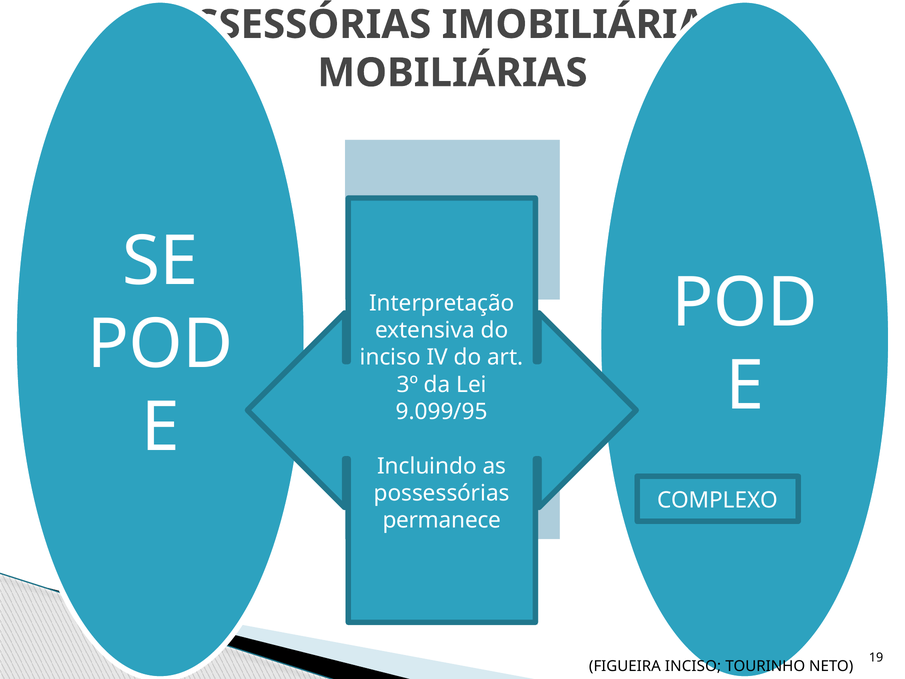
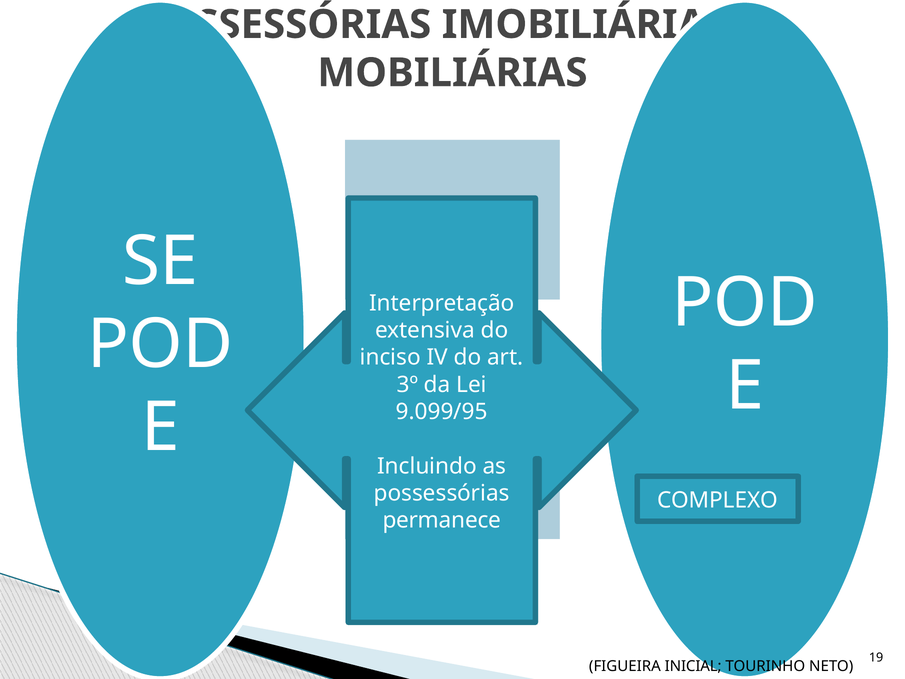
FIGUEIRA INCISO: INCISO -> INICIAL
